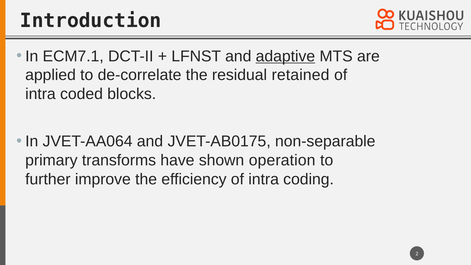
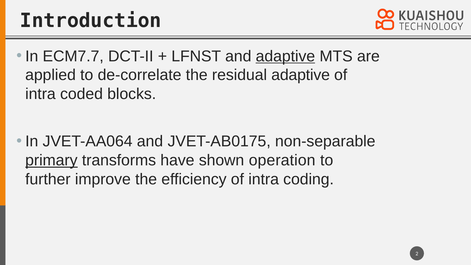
ECM7.1: ECM7.1 -> ECM7.7
residual retained: retained -> adaptive
primary underline: none -> present
